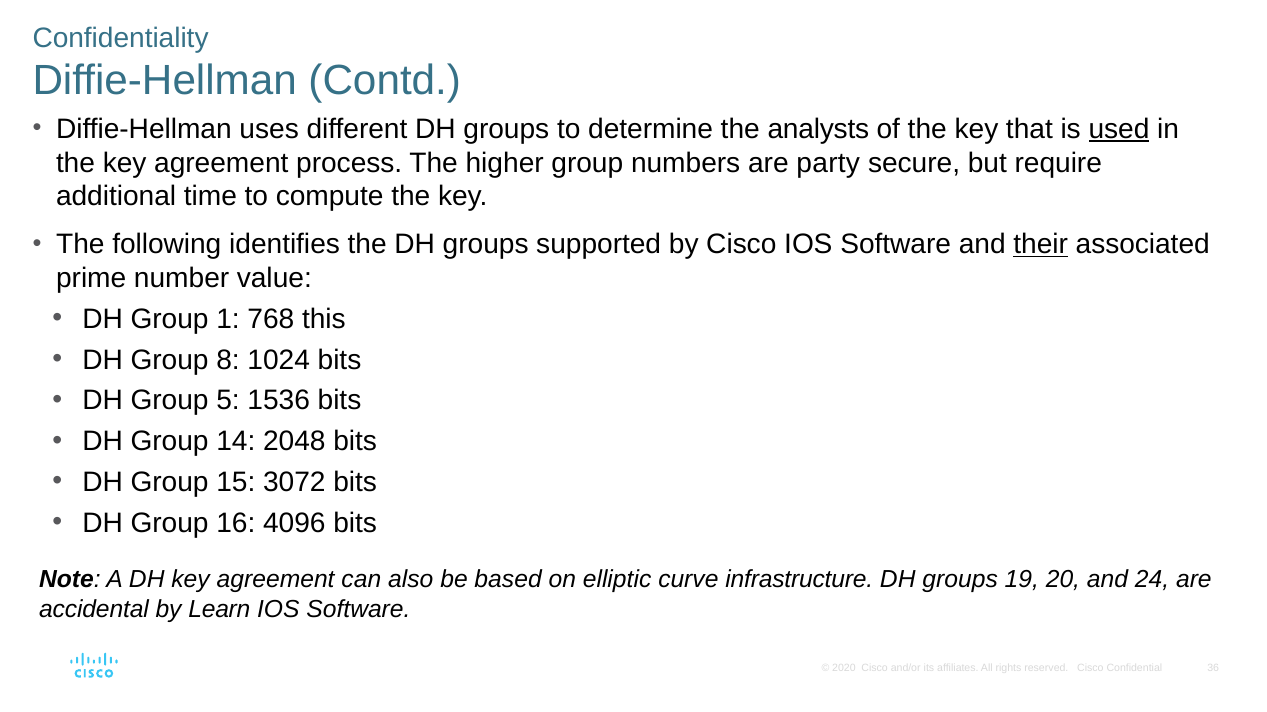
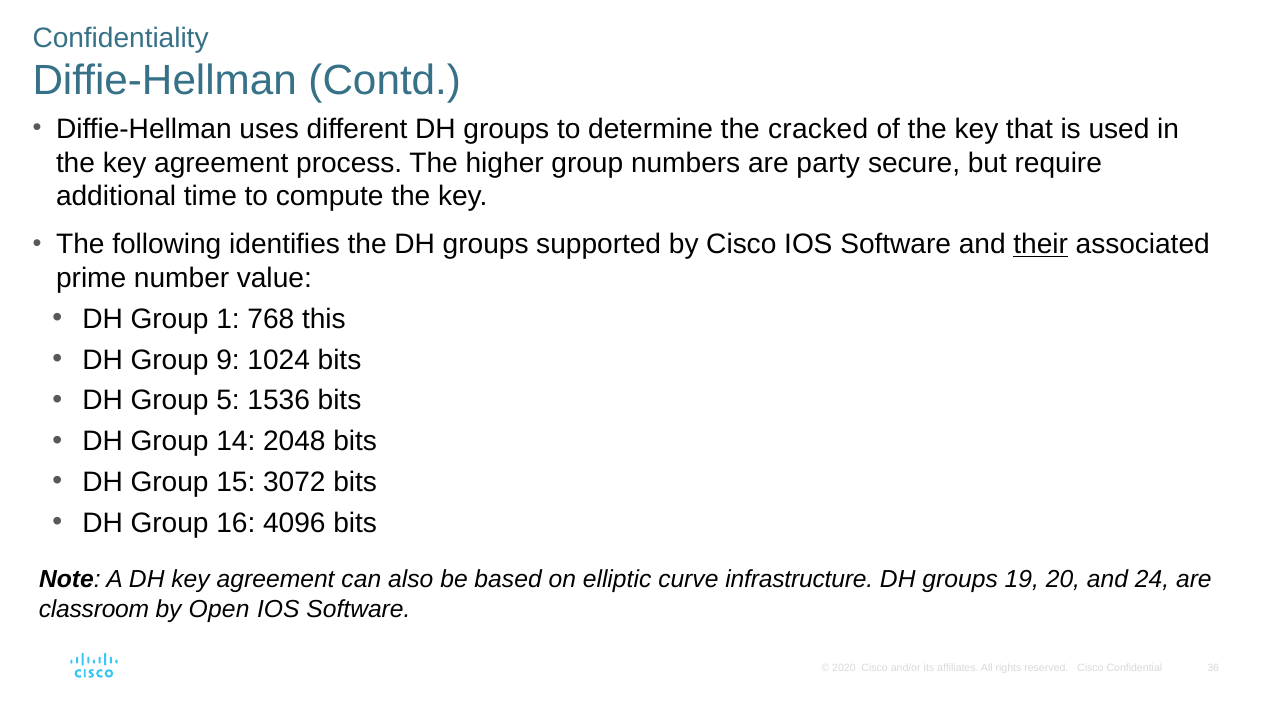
analysts: analysts -> cracked
used underline: present -> none
8: 8 -> 9
accidental: accidental -> classroom
Learn: Learn -> Open
